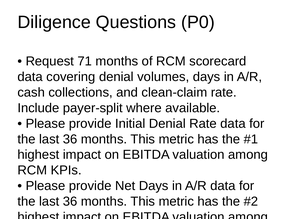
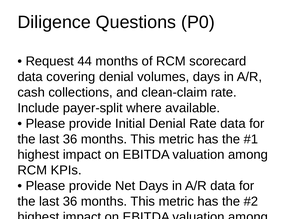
71: 71 -> 44
